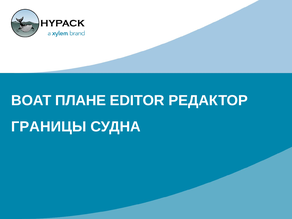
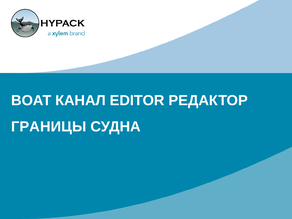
ПЛАНЕ: ПЛАНЕ -> КАНАЛ
